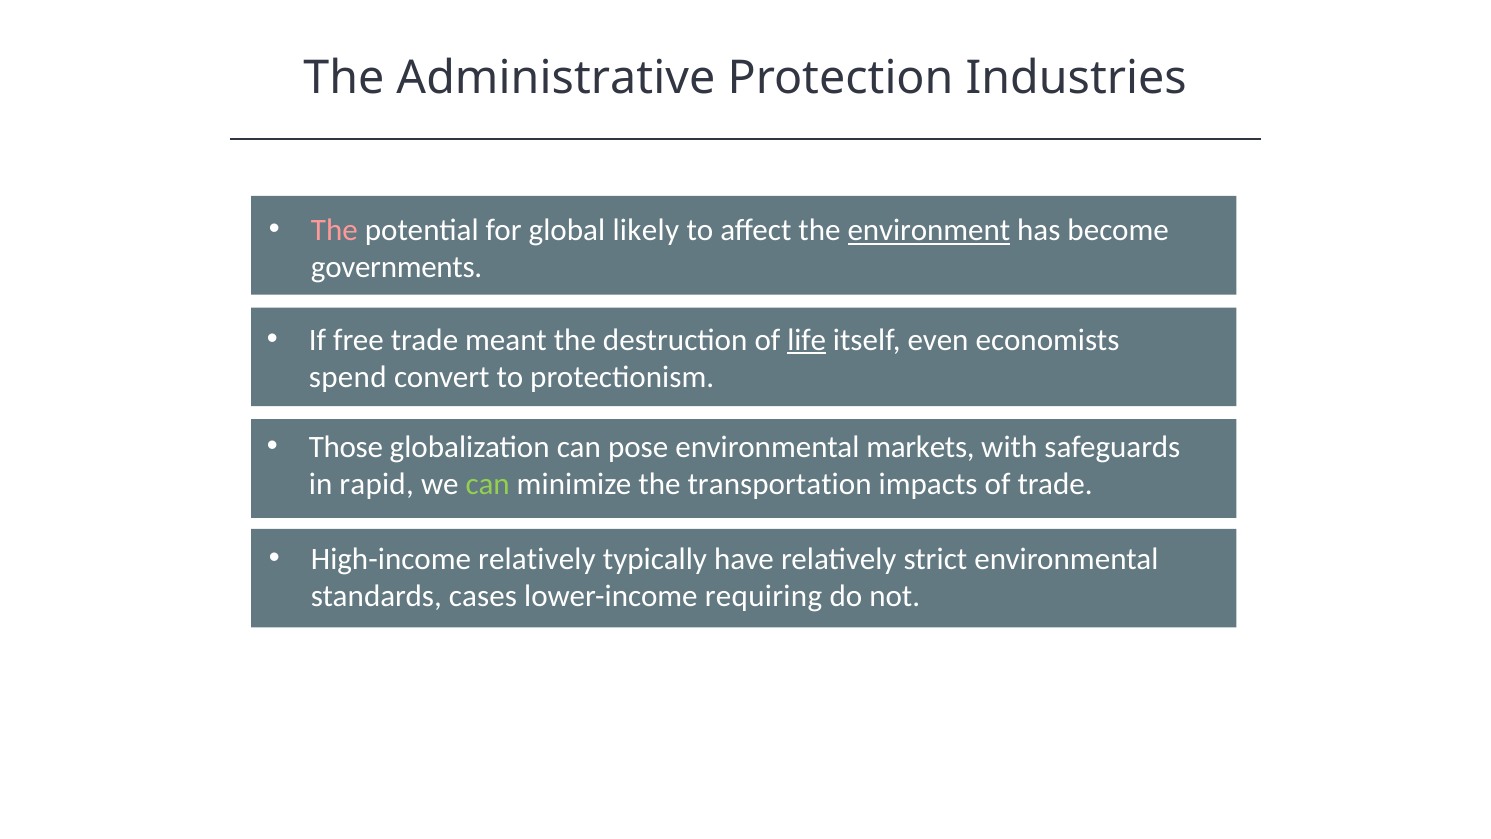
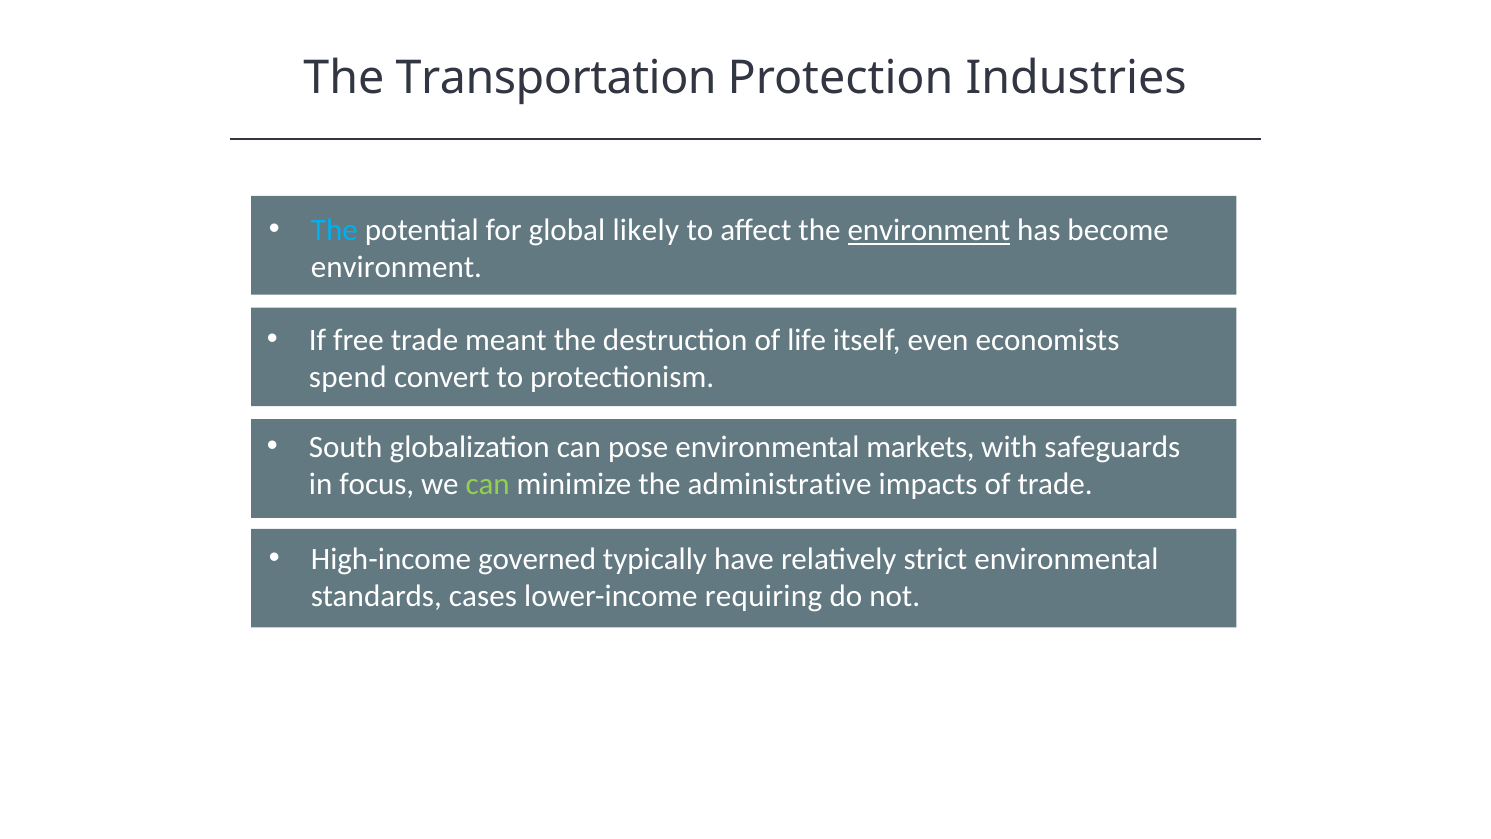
Administrative: Administrative -> Transportation
The at (334, 230) colour: pink -> light blue
governments at (397, 267): governments -> environment
life underline: present -> none
Those: Those -> South
rapid: rapid -> focus
transportation: transportation -> administrative
High-income relatively: relatively -> governed
